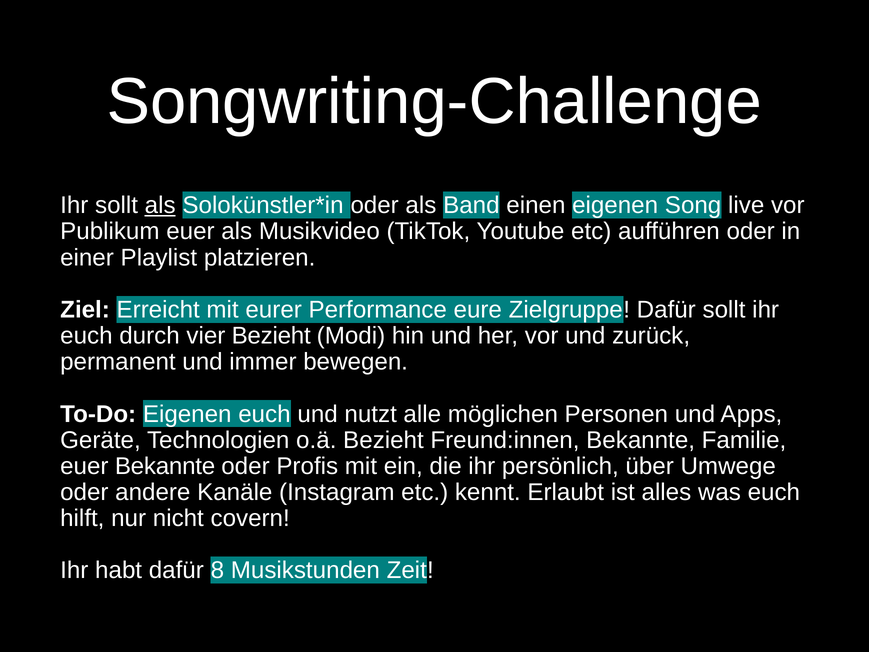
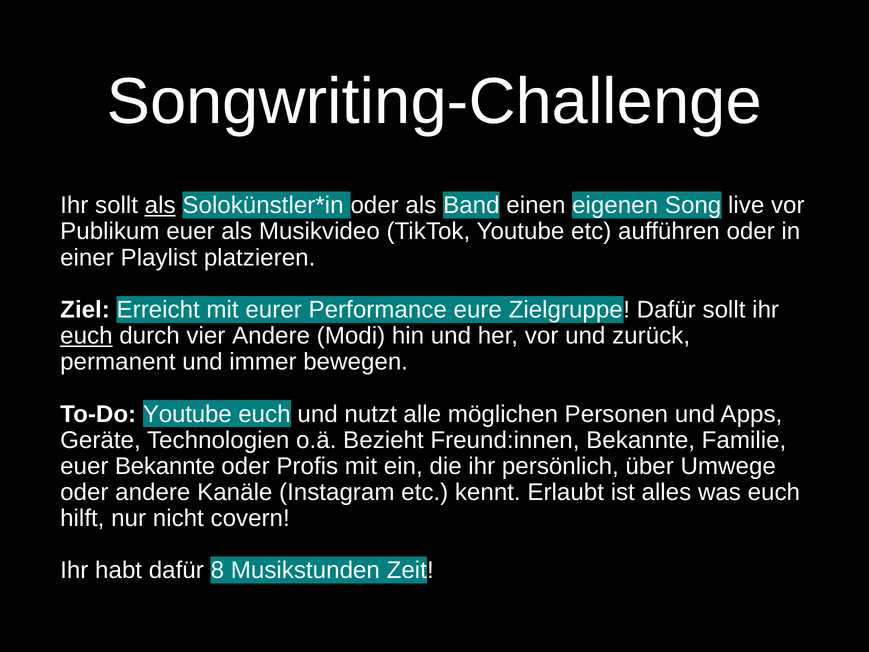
euch at (86, 336) underline: none -> present
vier Bezieht: Bezieht -> Andere
To-Do Eigenen: Eigenen -> Youtube
